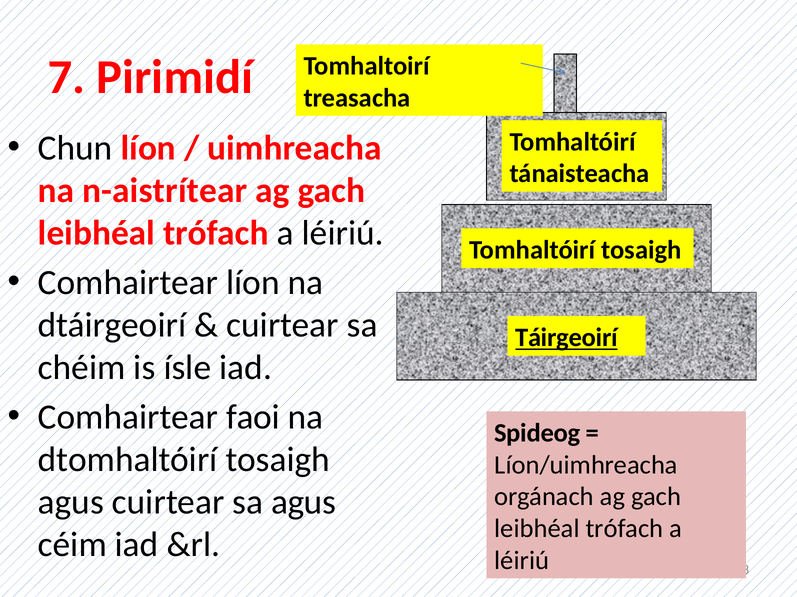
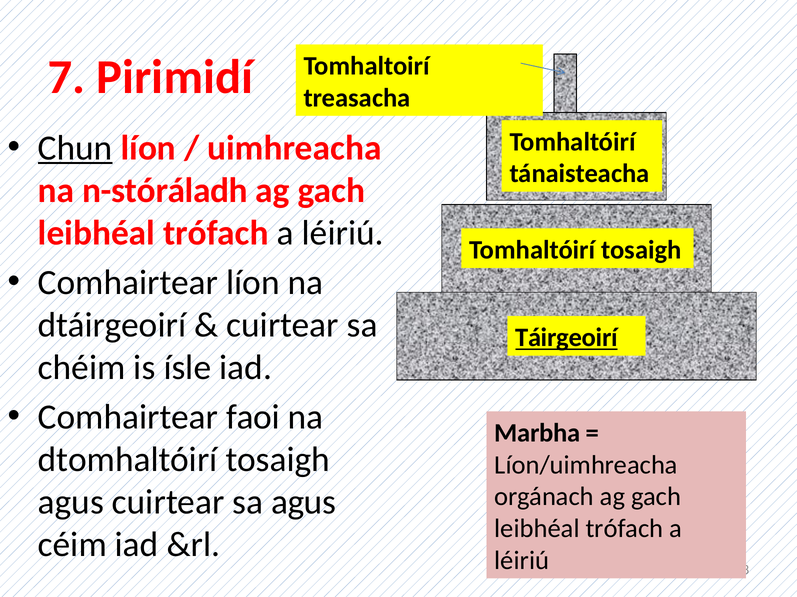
Chun underline: none -> present
n-aistrítear: n-aistrítear -> n-stóráladh
Spideog: Spideog -> Marbha
